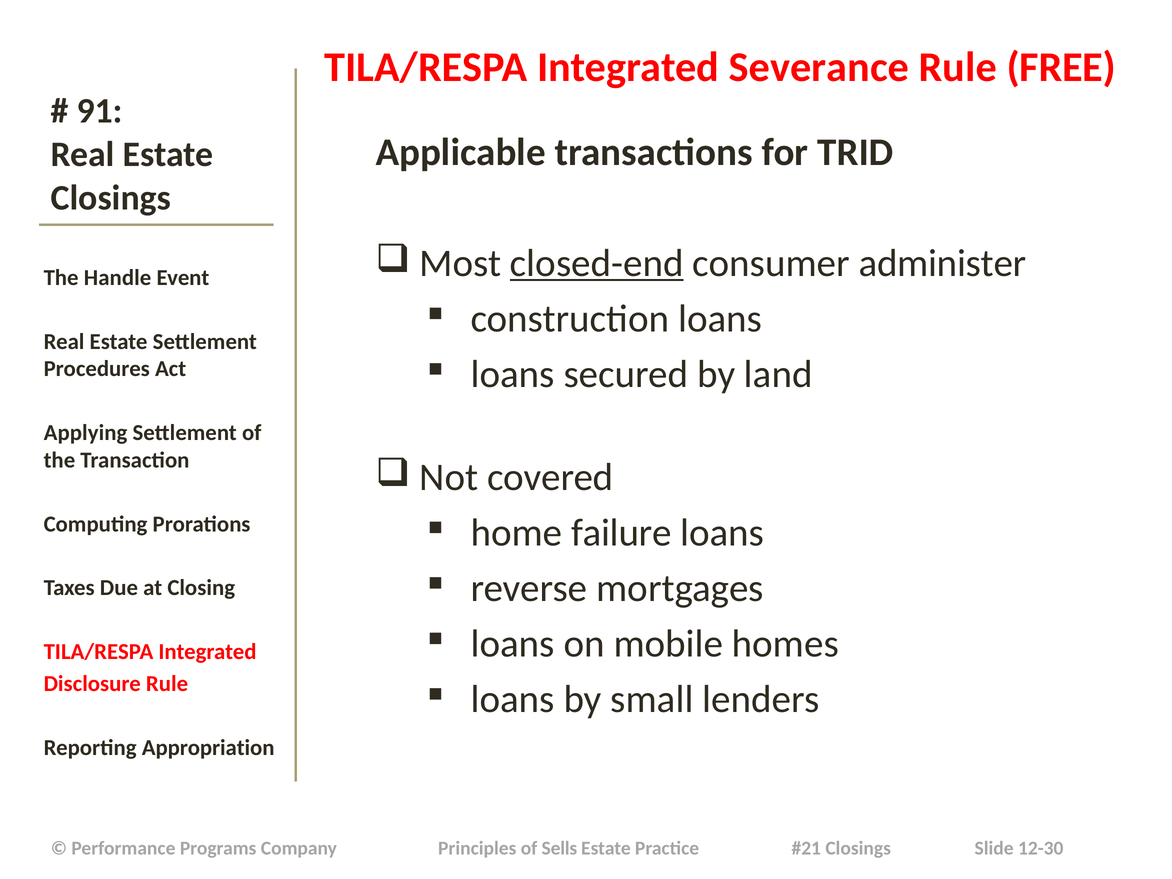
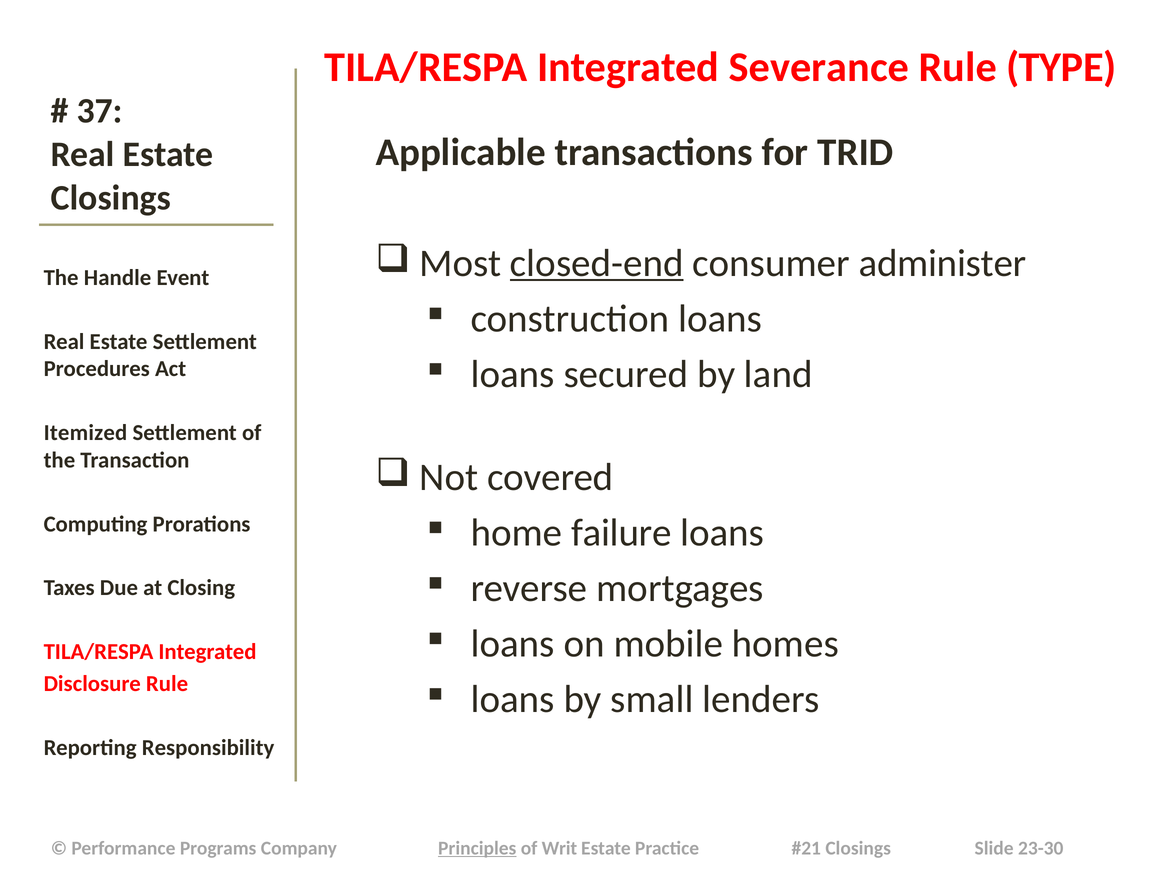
FREE: FREE -> TYPE
91: 91 -> 37
Applying: Applying -> Itemized
Appropriation: Appropriation -> Responsibility
Principles underline: none -> present
Sells: Sells -> Writ
12-30: 12-30 -> 23-30
